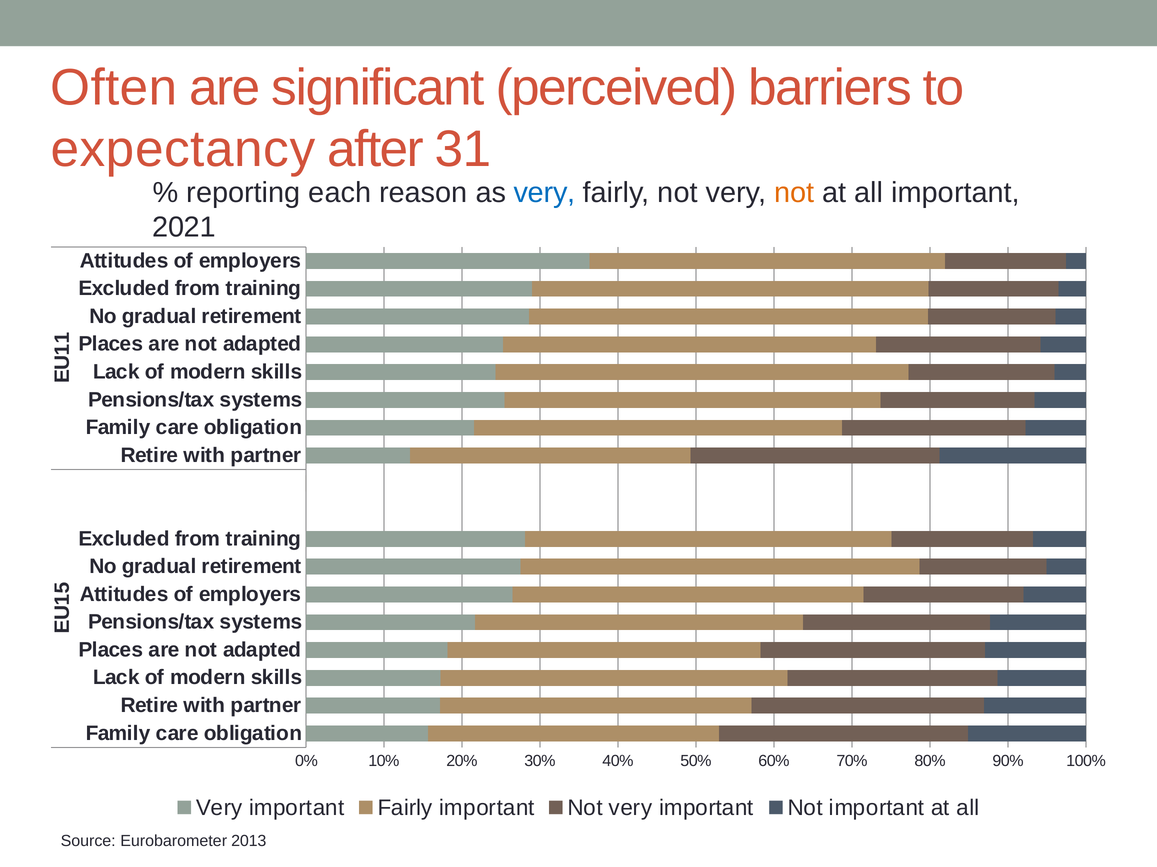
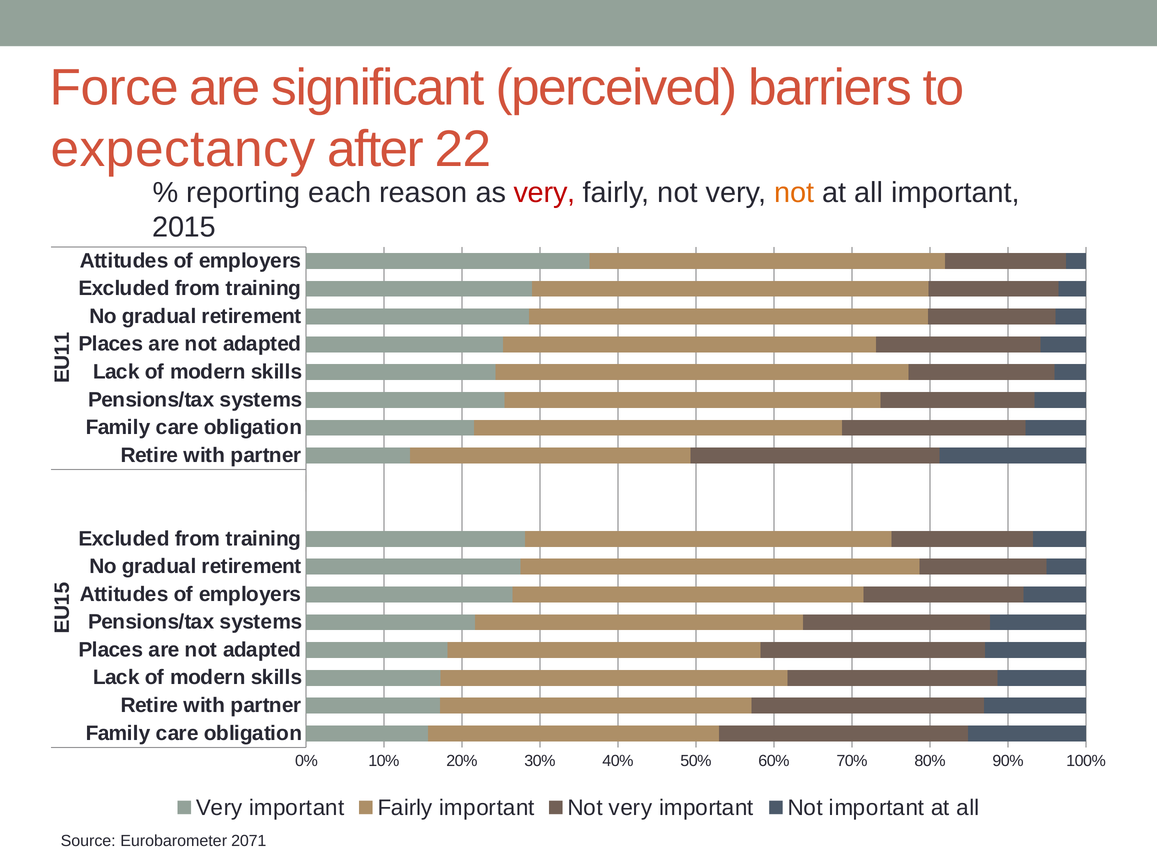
Often: Often -> Force
31: 31 -> 22
very at (544, 193) colour: blue -> red
2021: 2021 -> 2015
2013: 2013 -> 2071
